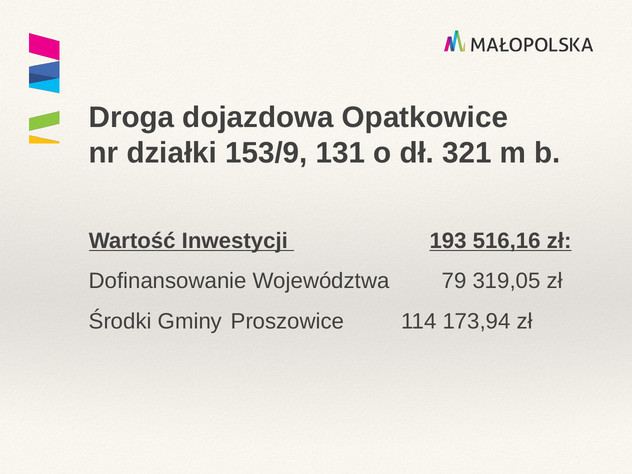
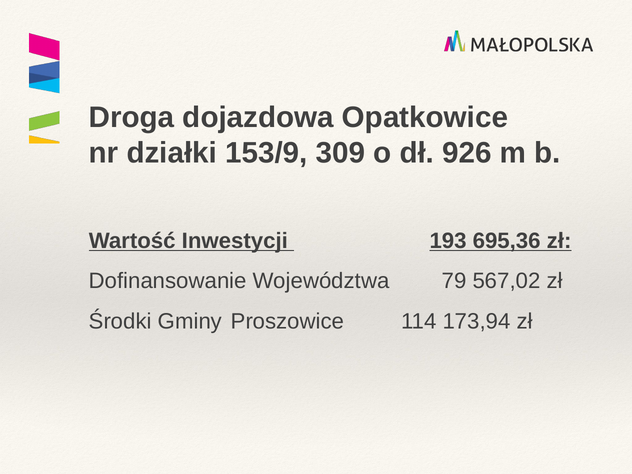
131: 131 -> 309
321: 321 -> 926
516,16: 516,16 -> 695,36
319,05: 319,05 -> 567,02
